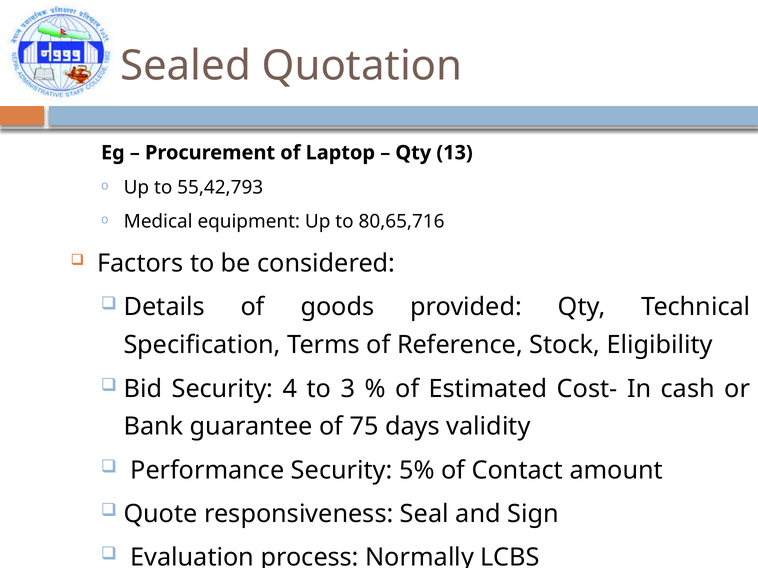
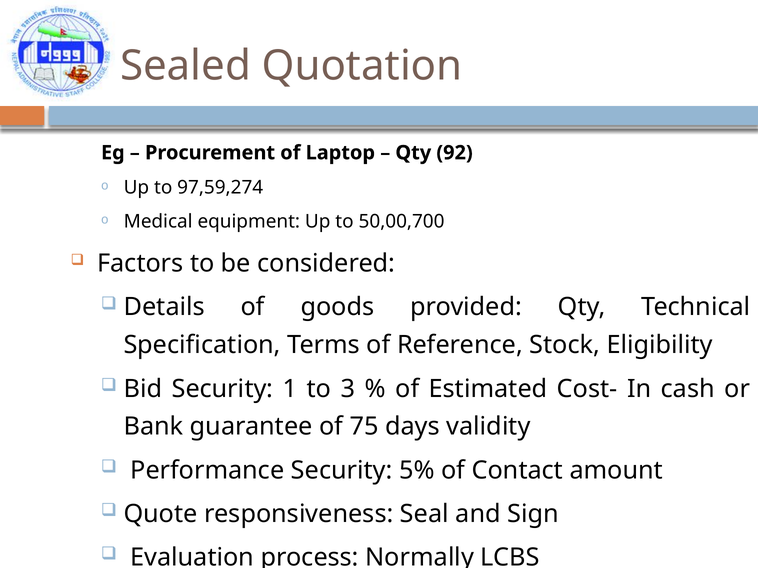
13: 13 -> 92
55,42,793: 55,42,793 -> 97,59,274
80,65,716: 80,65,716 -> 50,00,700
4: 4 -> 1
